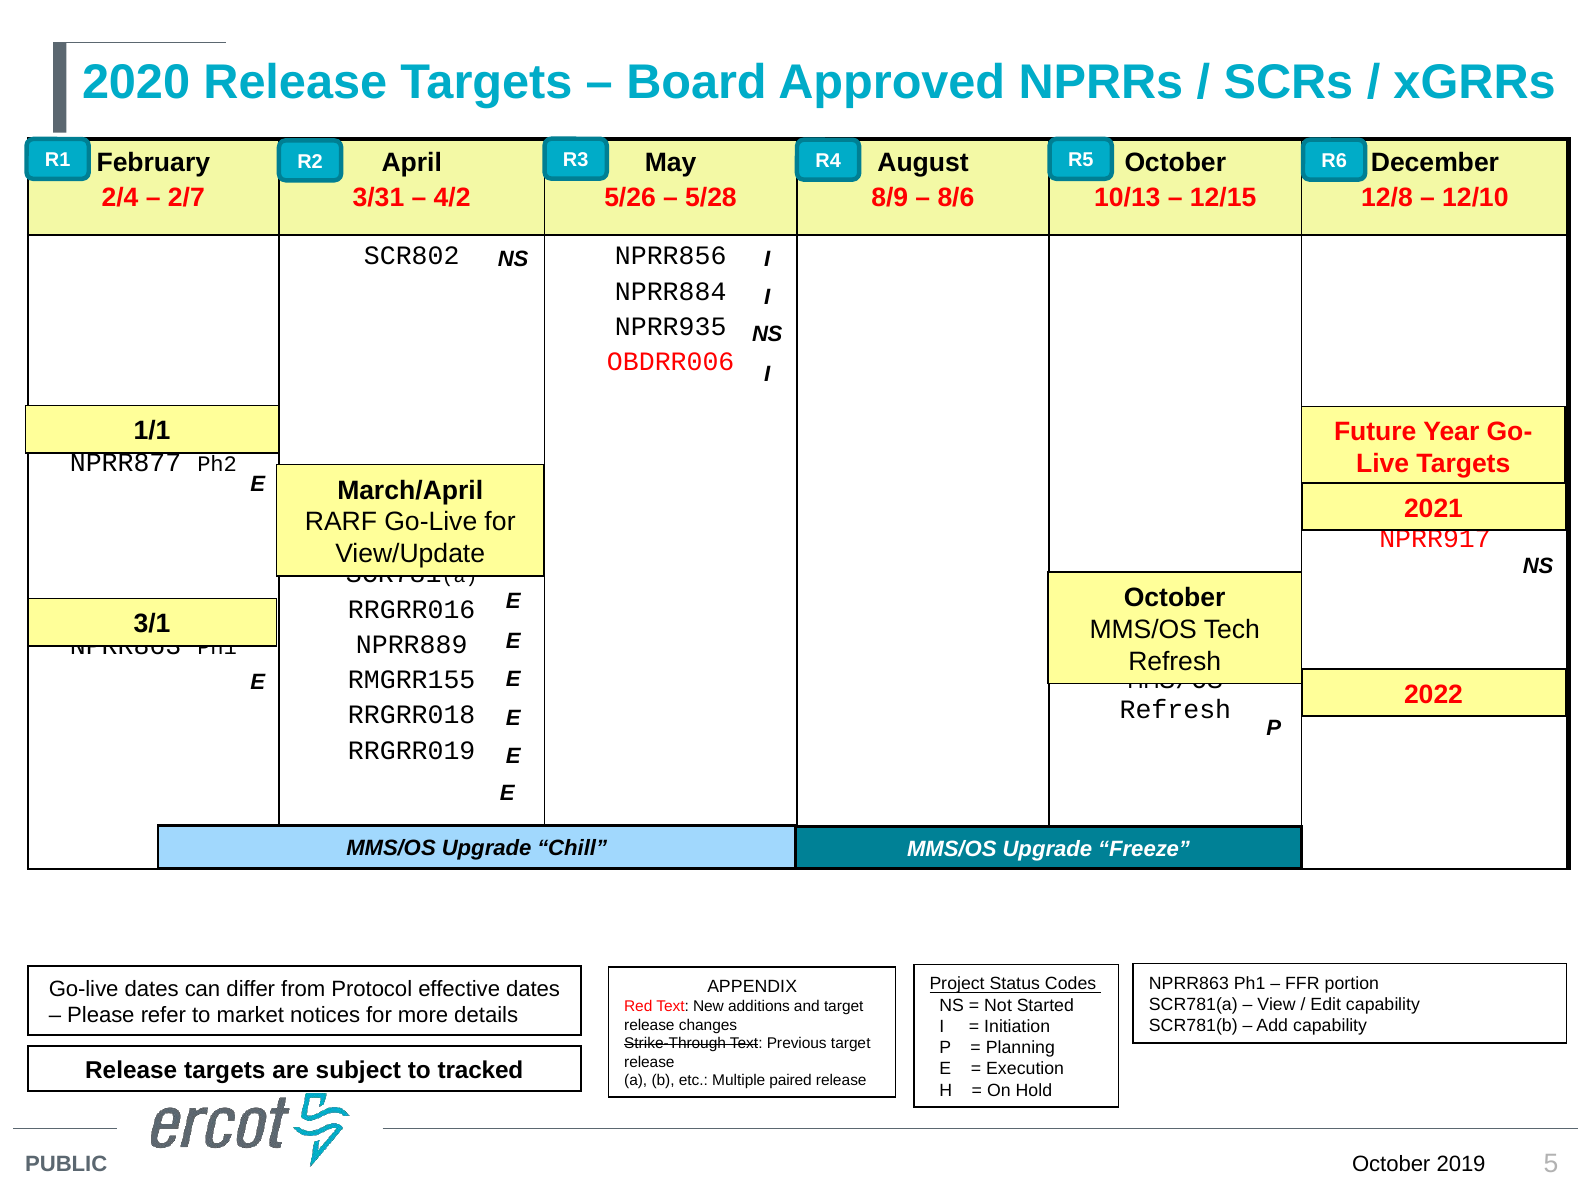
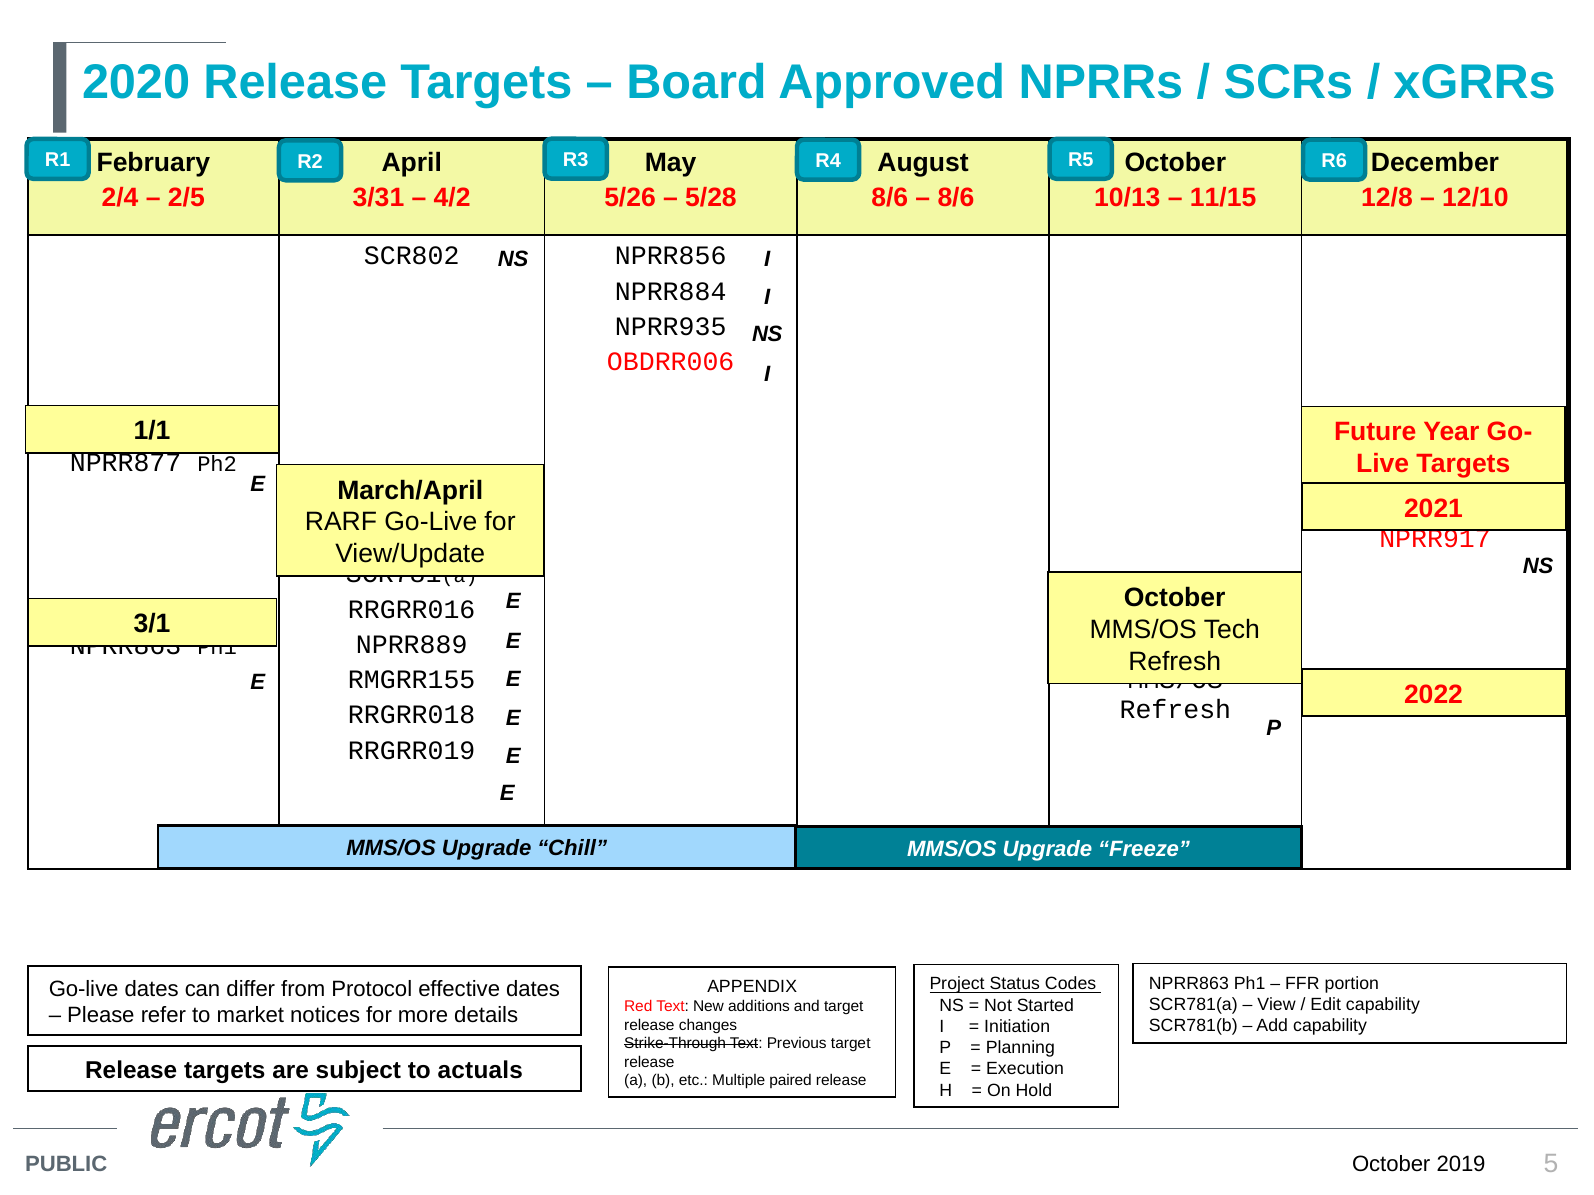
2/7: 2/7 -> 2/5
8/9 at (890, 198): 8/9 -> 8/6
12/15: 12/15 -> 11/15
tracked: tracked -> actuals
